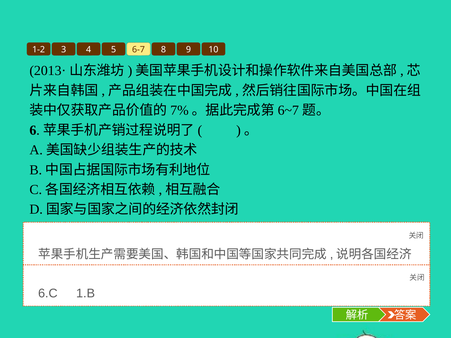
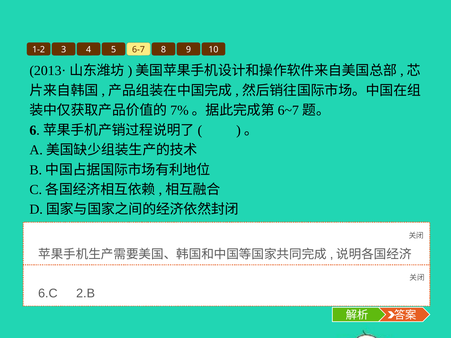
1.B: 1.B -> 2.B
